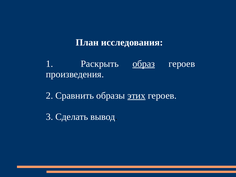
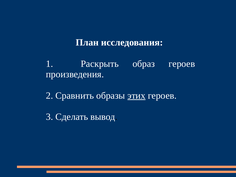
образ underline: present -> none
